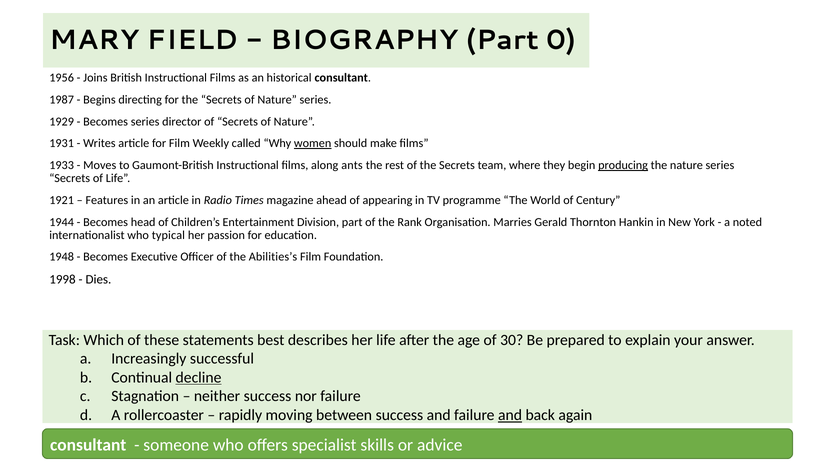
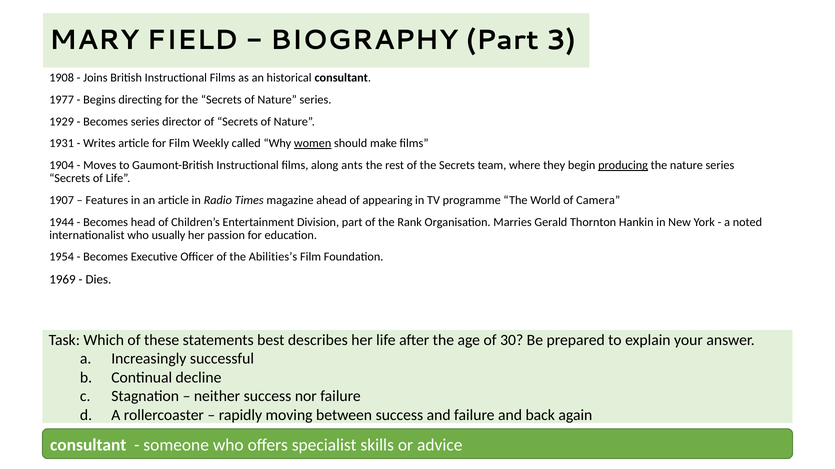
0: 0 -> 3
1956: 1956 -> 1908
1987: 1987 -> 1977
1933: 1933 -> 1904
1921: 1921 -> 1907
Century: Century -> Camera
typical: typical -> usually
1948: 1948 -> 1954
1998: 1998 -> 1969
decline underline: present -> none
and at (510, 416) underline: present -> none
